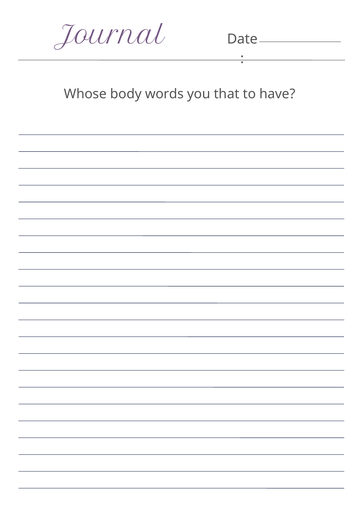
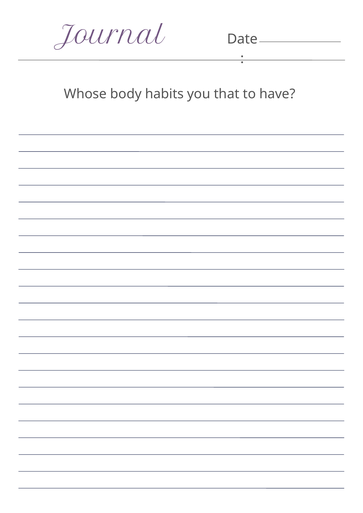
words: words -> habits
